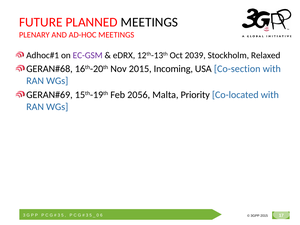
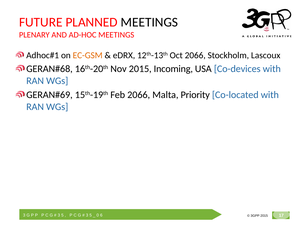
EC-GSM colour: purple -> orange
Oct 2039: 2039 -> 2066
Relaxed: Relaxed -> Lascoux
Co-section: Co-section -> Co-devices
Feb 2056: 2056 -> 2066
